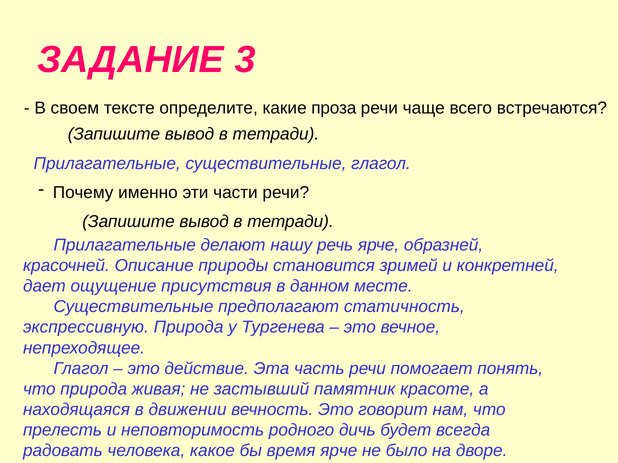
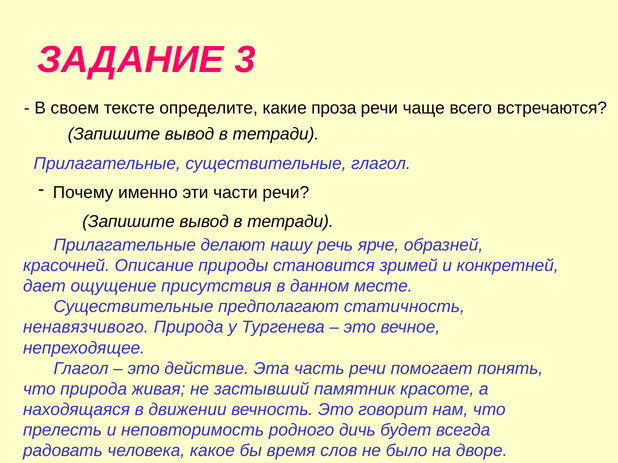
экспрессивную: экспрессивную -> ненавязчивого
время ярче: ярче -> слов
